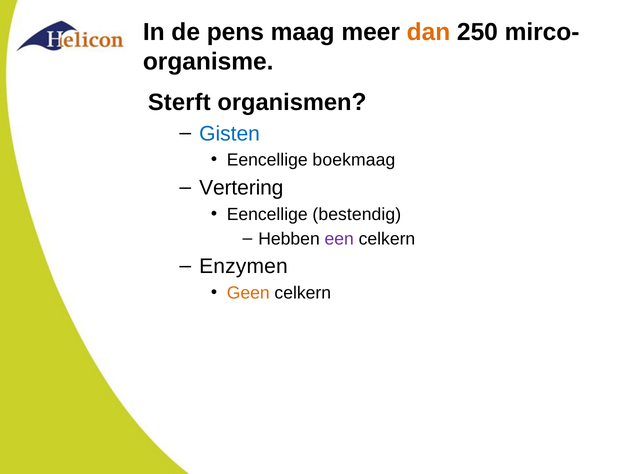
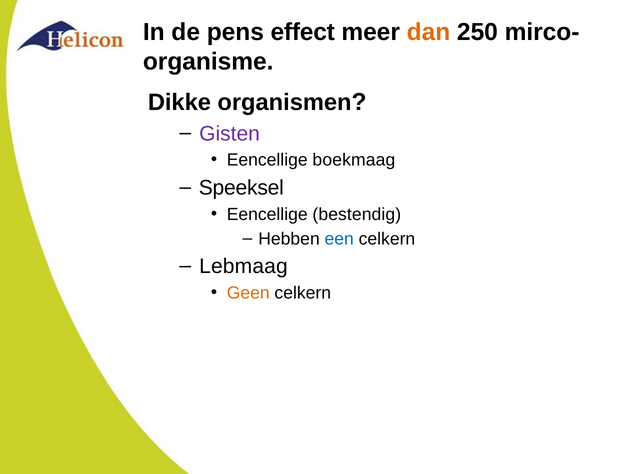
maag: maag -> effect
Sterft: Sterft -> Dikke
Gisten colour: blue -> purple
Vertering: Vertering -> Speeksel
een colour: purple -> blue
Enzymen: Enzymen -> Lebmaag
